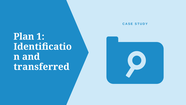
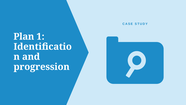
transferred: transferred -> progression
